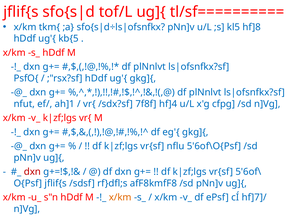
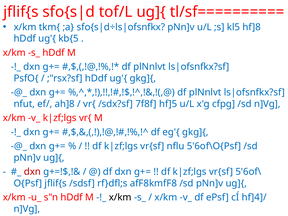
ah]1: ah]1 -> ah]8
hf]4: hf]4 -> hf]5
x/km at (120, 197) colour: orange -> black
hf]7]/: hf]7]/ -> hf]4]/
